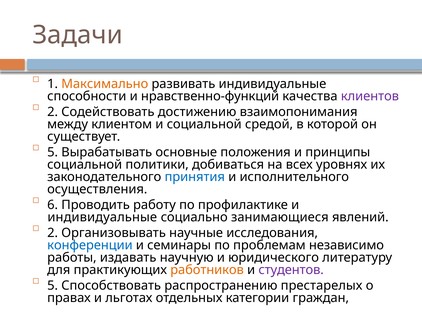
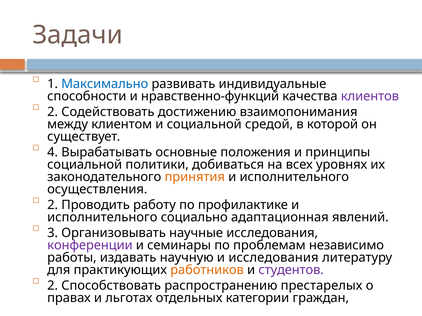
Максимально colour: orange -> blue
5 at (53, 152): 5 -> 4
принятия colour: blue -> orange
6 at (53, 205): 6 -> 2
индивидуальные at (102, 218): индивидуальные -> исполнительного
занимающиеся: занимающиеся -> адаптационная
2 at (53, 233): 2 -> 3
конференции colour: blue -> purple
и юридического: юридического -> исследования
5 at (53, 286): 5 -> 2
